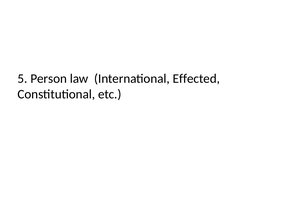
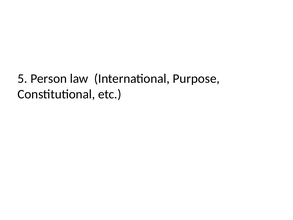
Effected: Effected -> Purpose
